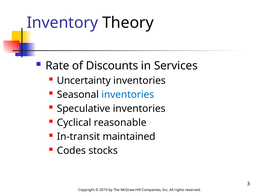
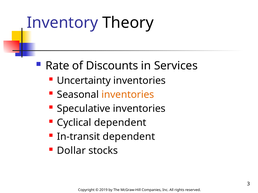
inventories at (128, 95) colour: blue -> orange
Cyclical reasonable: reasonable -> dependent
In-transit maintained: maintained -> dependent
Codes: Codes -> Dollar
